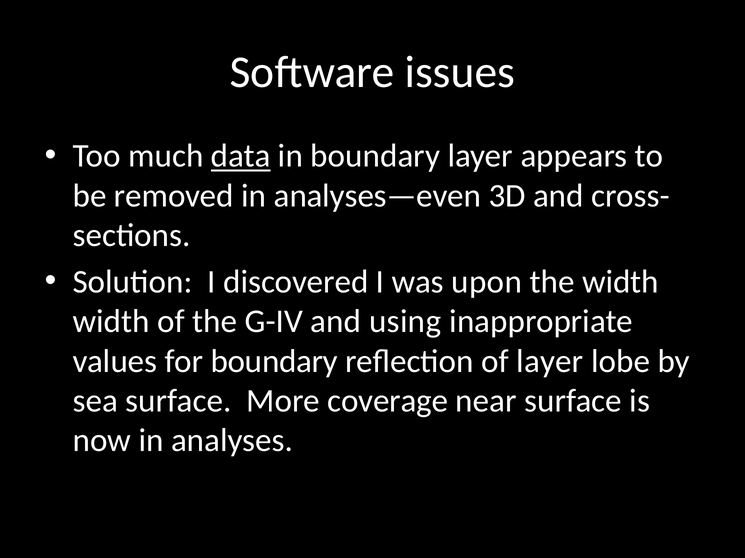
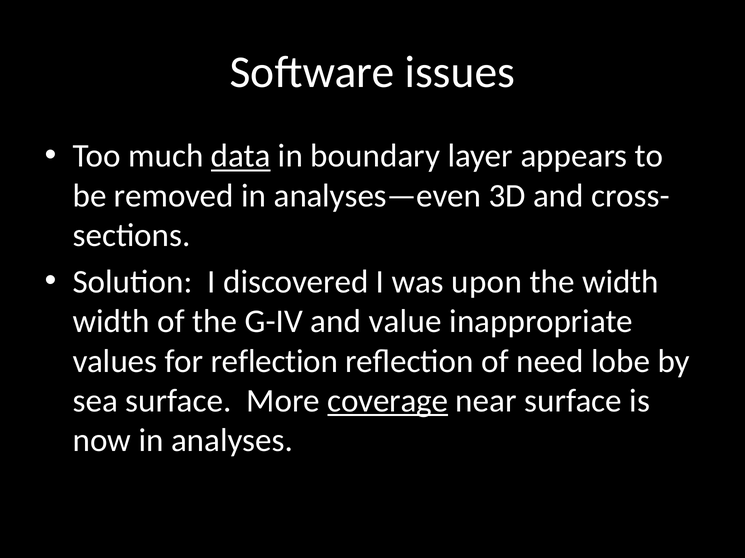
using: using -> value
for boundary: boundary -> reflection
of layer: layer -> need
coverage underline: none -> present
